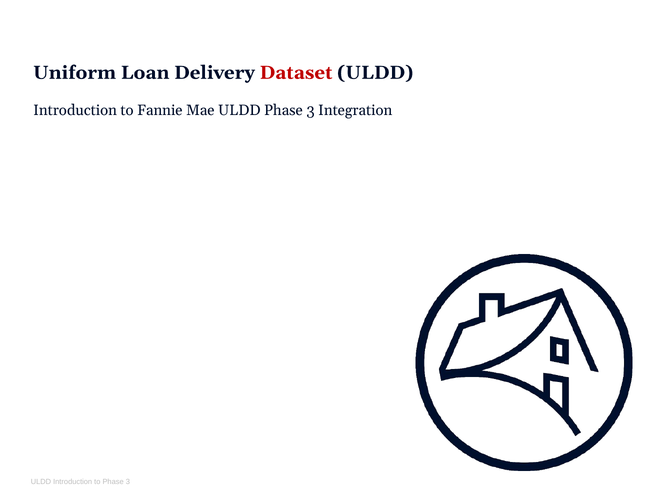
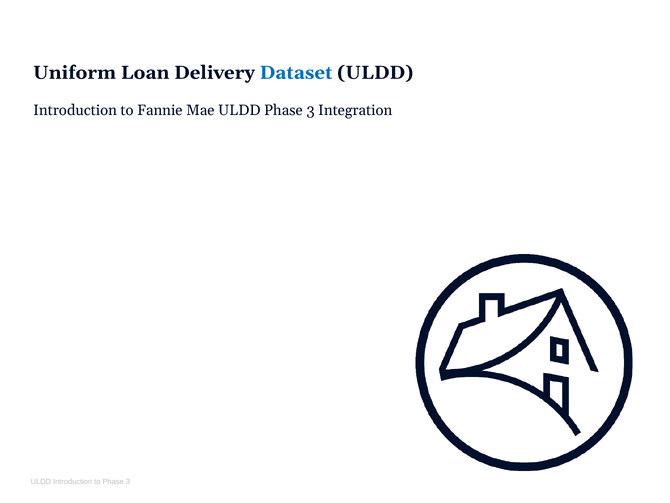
Dataset colour: red -> blue
